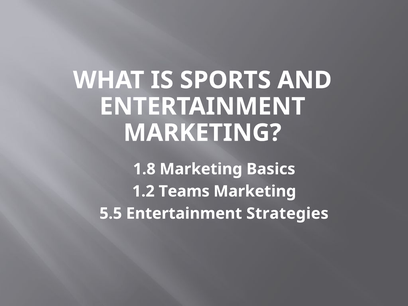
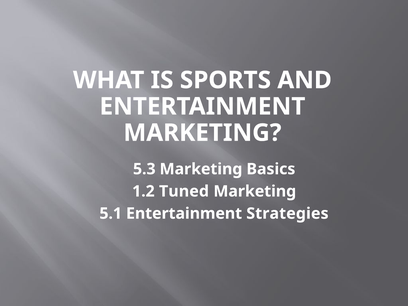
1.8: 1.8 -> 5.3
Teams: Teams -> Tuned
5.5: 5.5 -> 5.1
